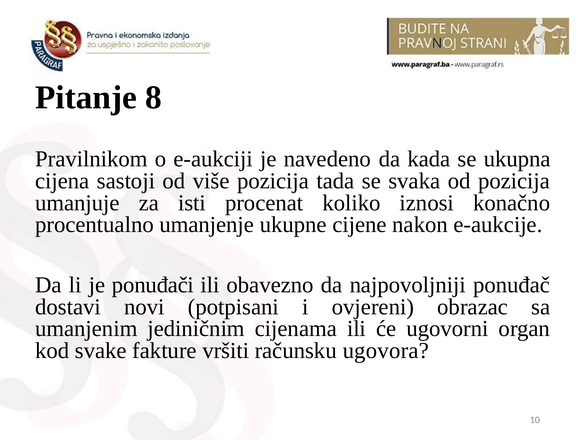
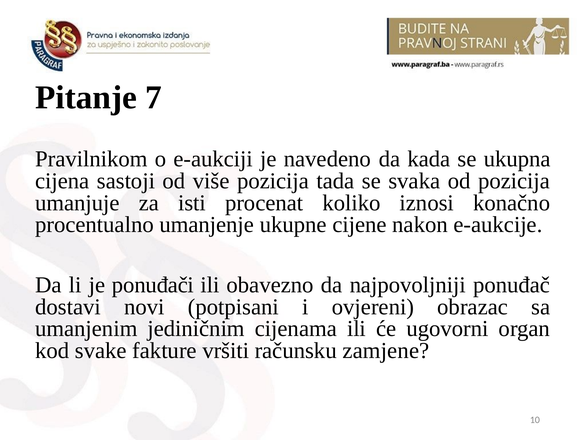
8: 8 -> 7
ugovora: ugovora -> zamjene
